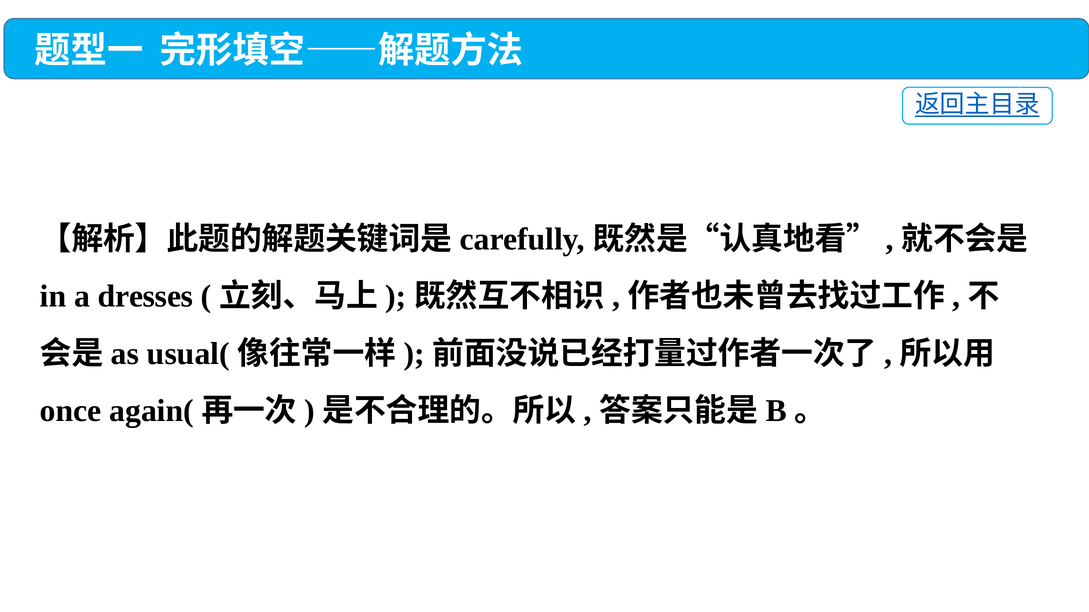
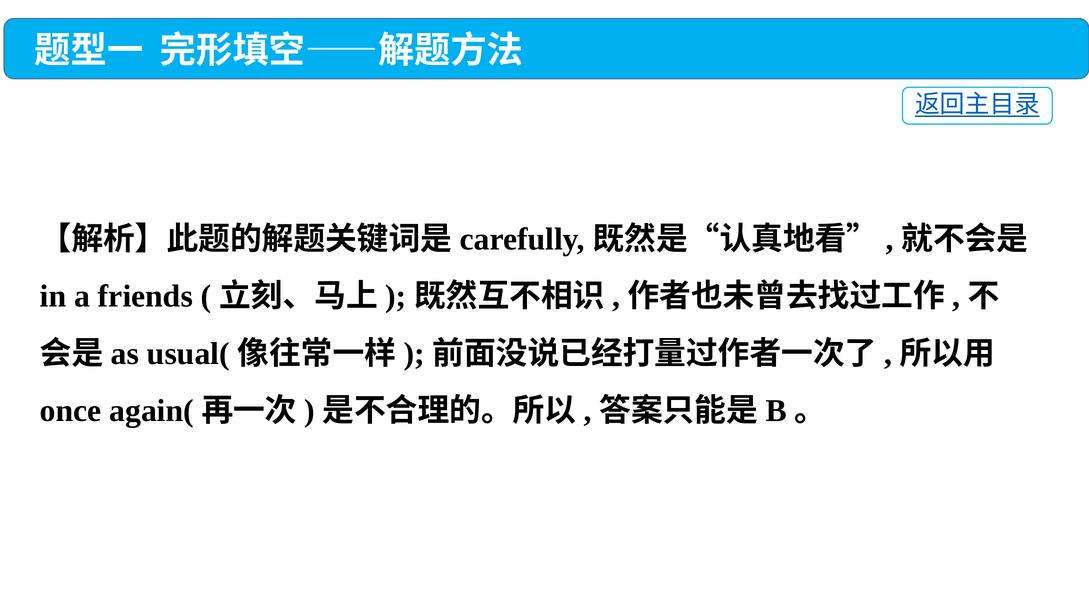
dresses: dresses -> friends
